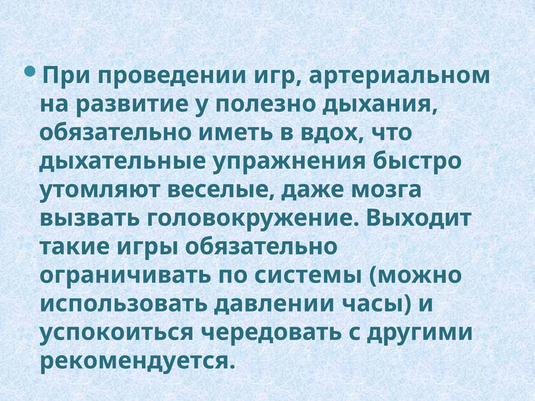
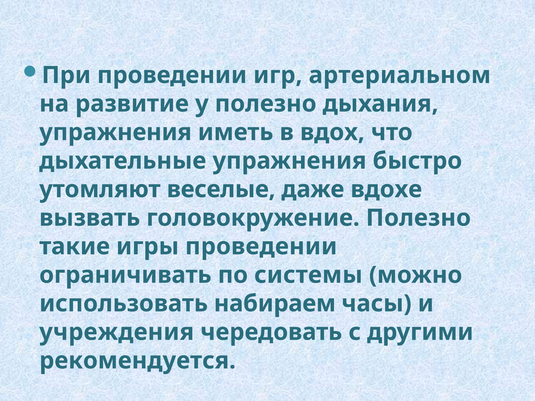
обязательно at (116, 132): обязательно -> упражнения
мозга: мозга -> вдохе
головокружение Выходит: Выходит -> Полезно
игры обязательно: обязательно -> проведении
давлении: давлении -> набираем
успокоиться: успокоиться -> учреждения
